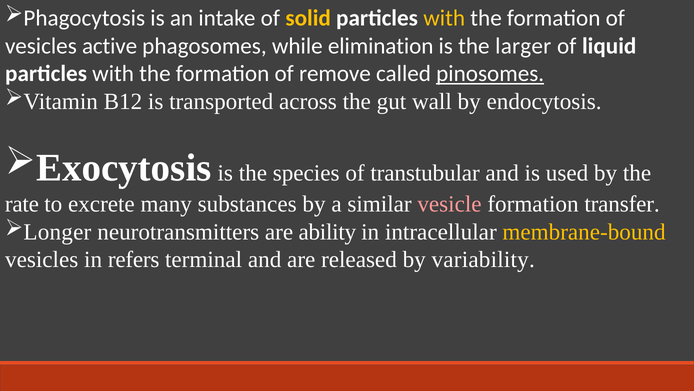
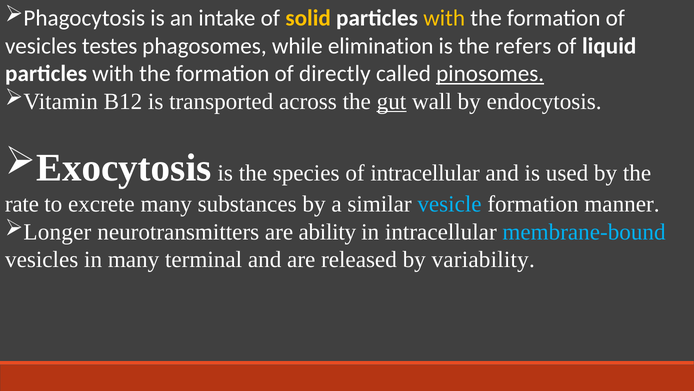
active: active -> testes
larger: larger -> refers
remove: remove -> directly
gut underline: none -> present
of transtubular: transtubular -> intracellular
vesicle colour: pink -> light blue
transfer: transfer -> manner
membrane-bound colour: yellow -> light blue
in refers: refers -> many
